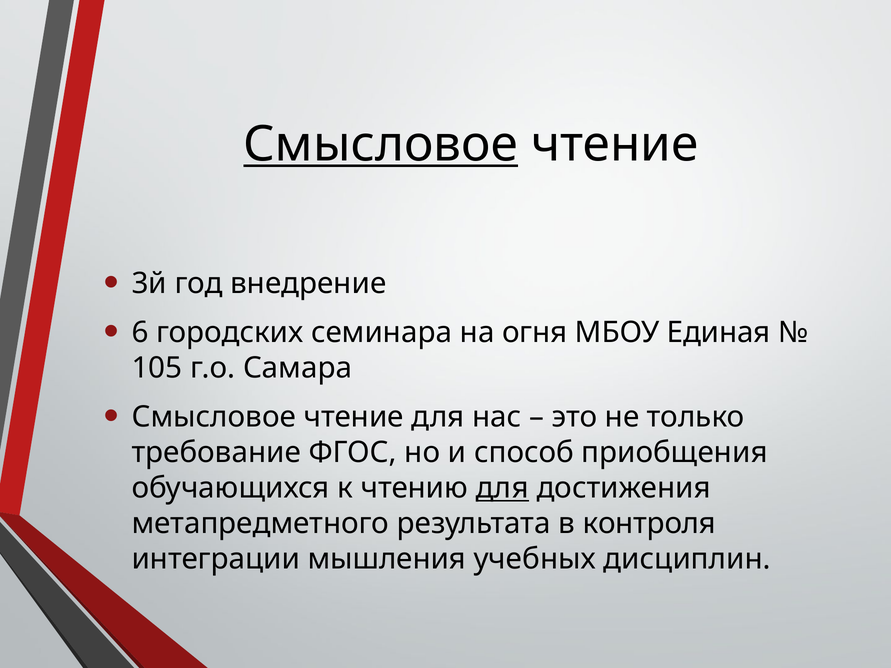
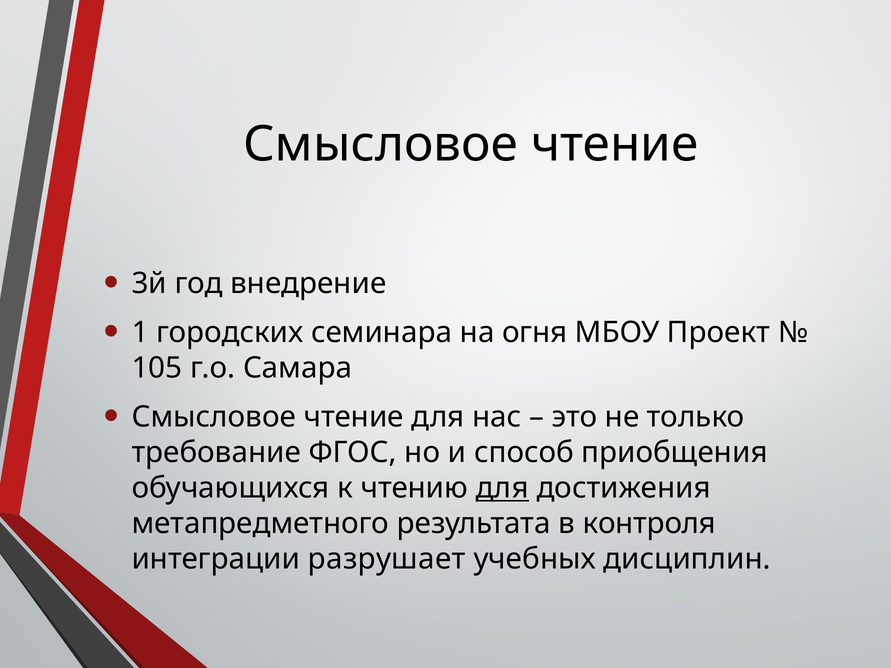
Смысловое at (381, 145) underline: present -> none
6: 6 -> 1
Единая: Единая -> Проект
мышления: мышления -> разрушает
